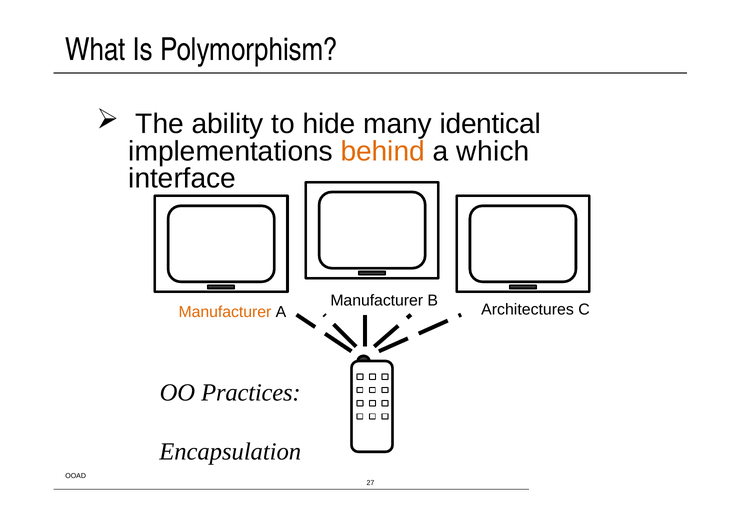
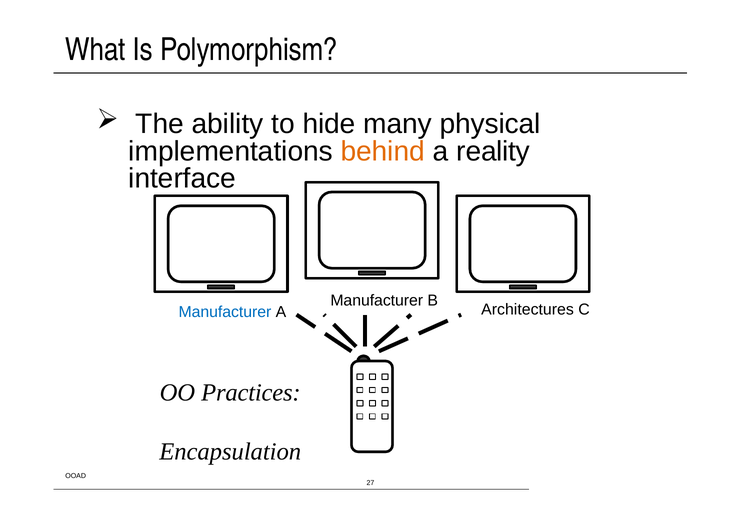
identical: identical -> physical
which: which -> reality
Manufacturer at (225, 312) colour: orange -> blue
